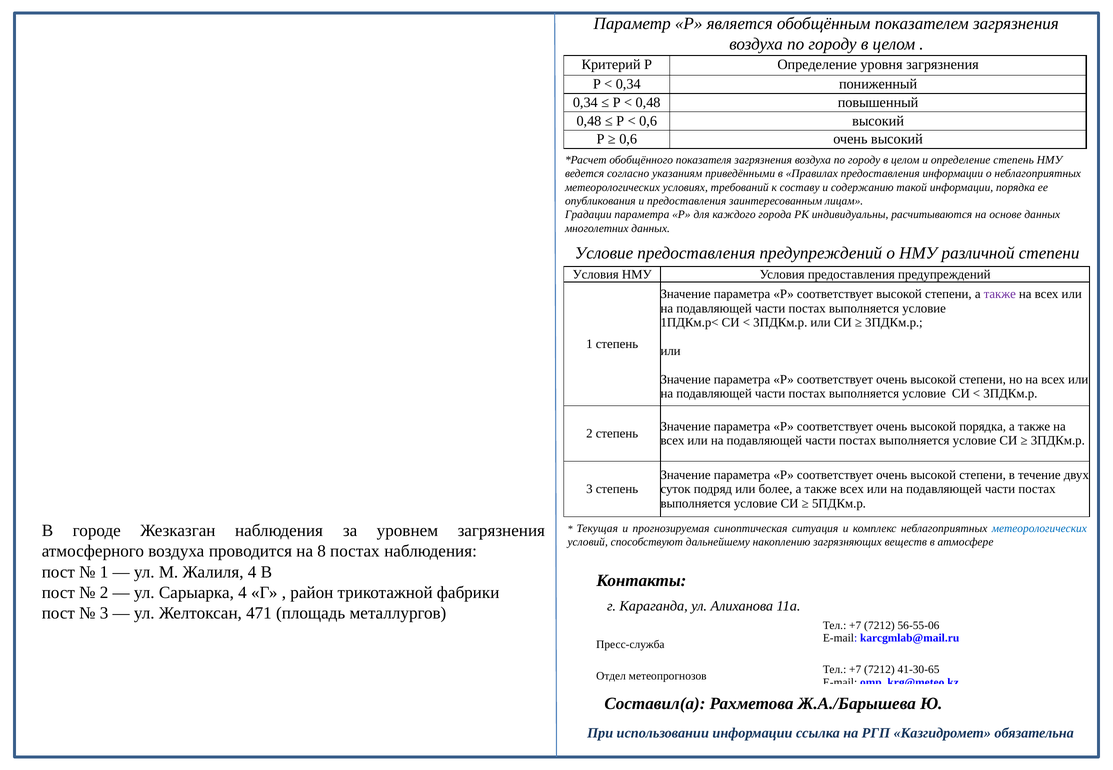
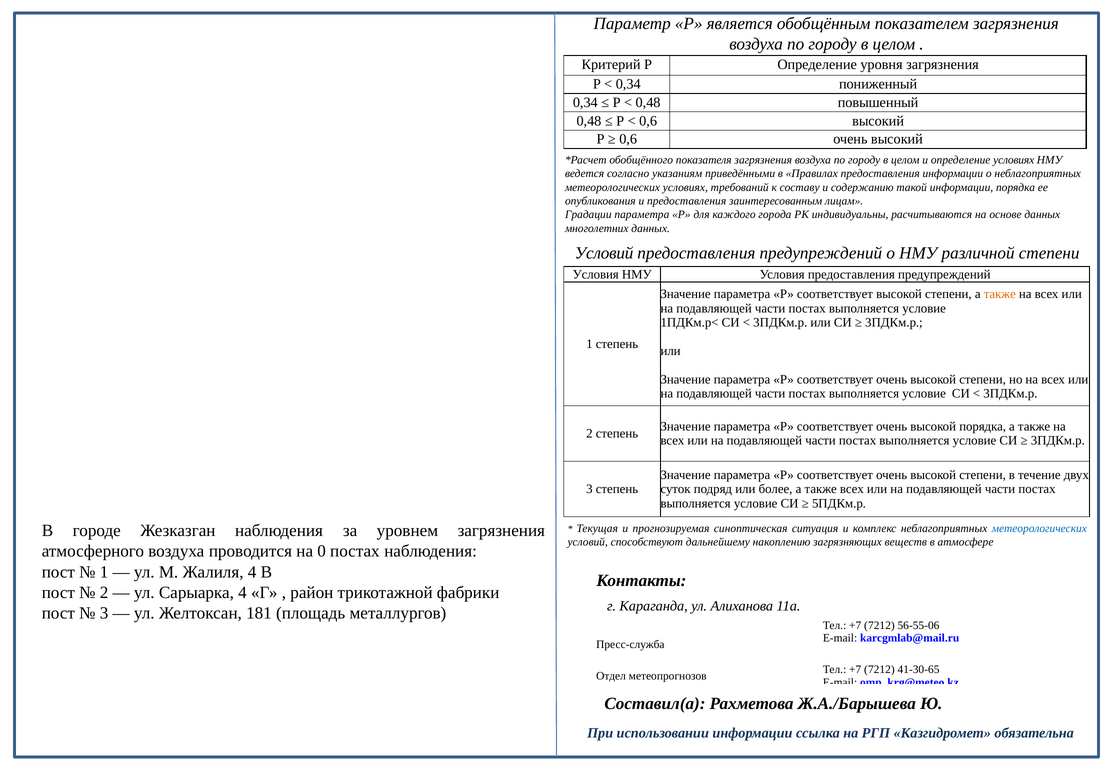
определение степень: степень -> условиях
Условие at (604, 253): Условие -> Условий
также at (1000, 294) colour: purple -> orange
8: 8 -> 0
471: 471 -> 181
